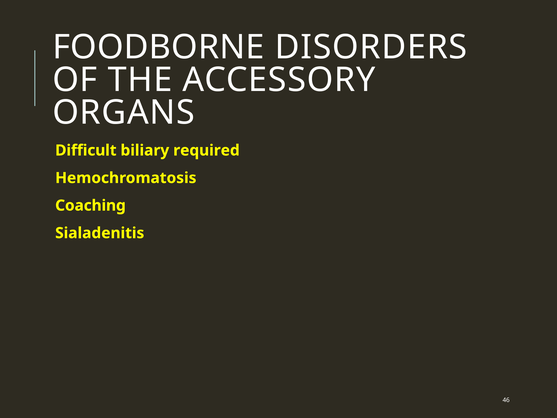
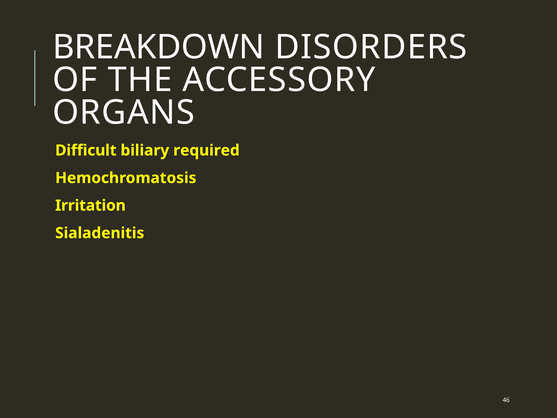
FOODBORNE: FOODBORNE -> BREAKDOWN
Coaching: Coaching -> Irritation
